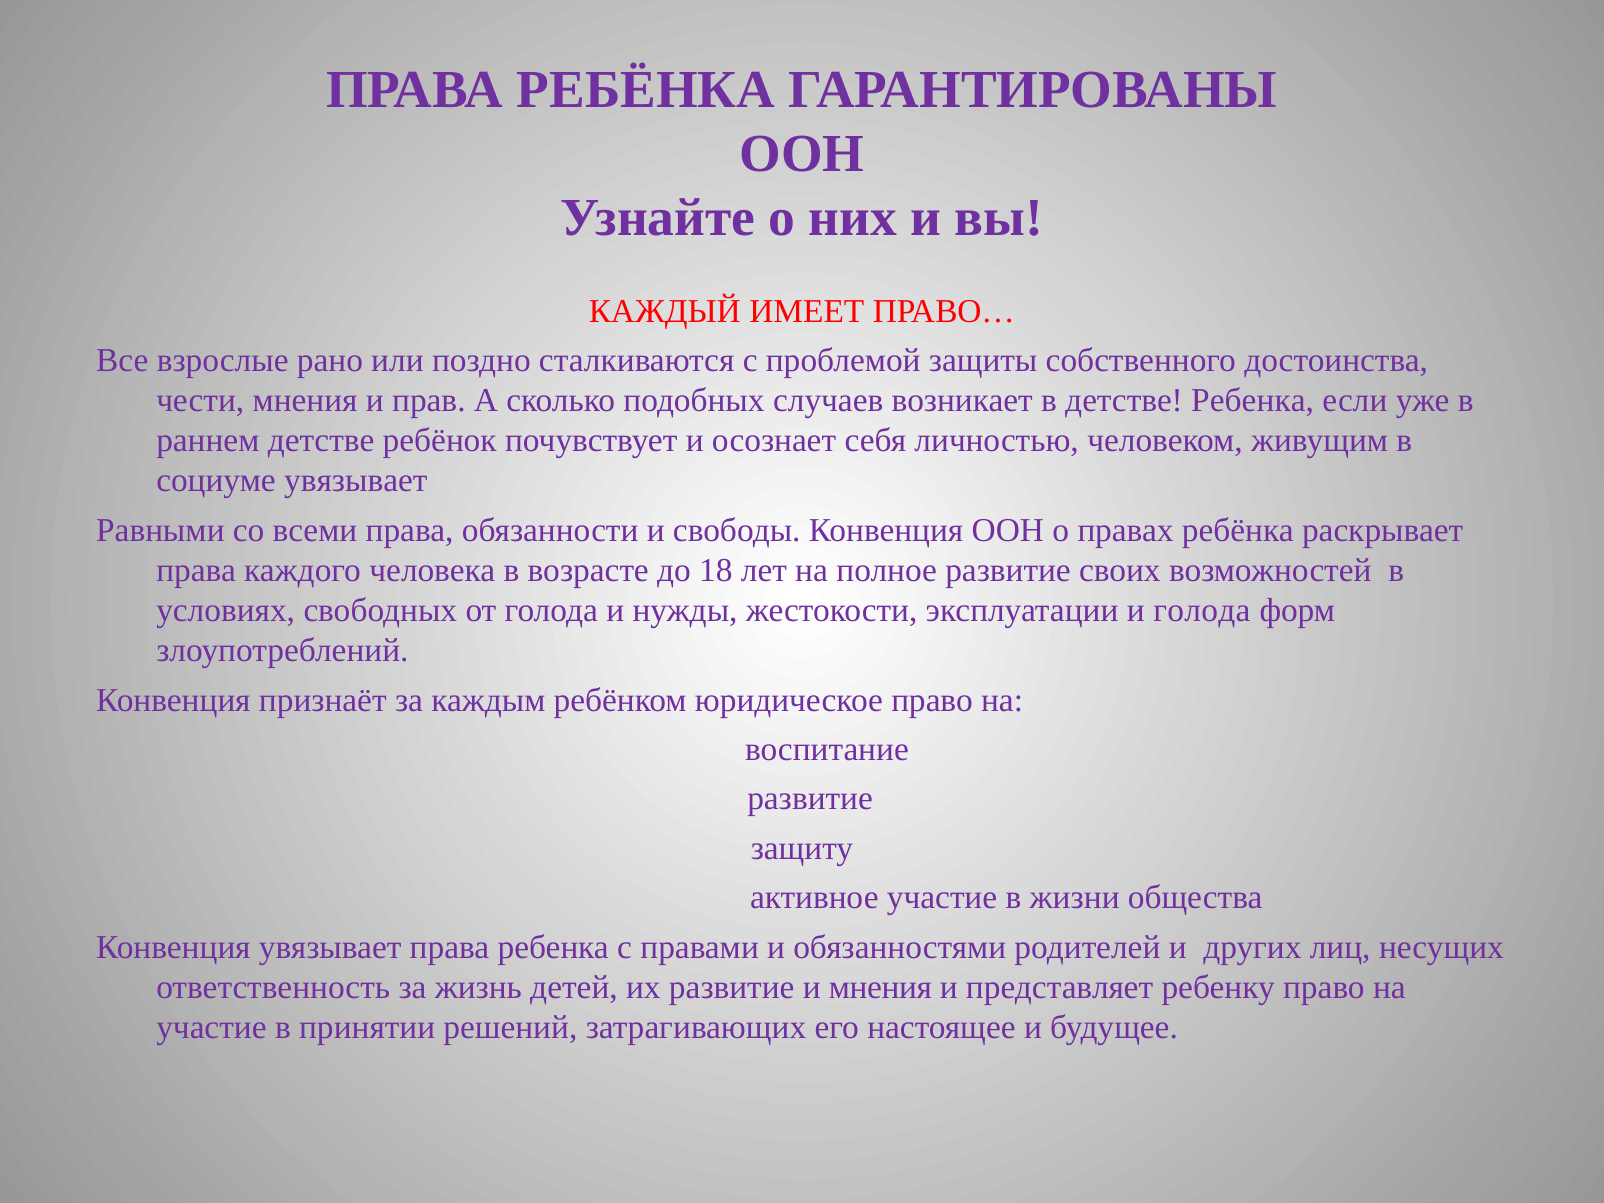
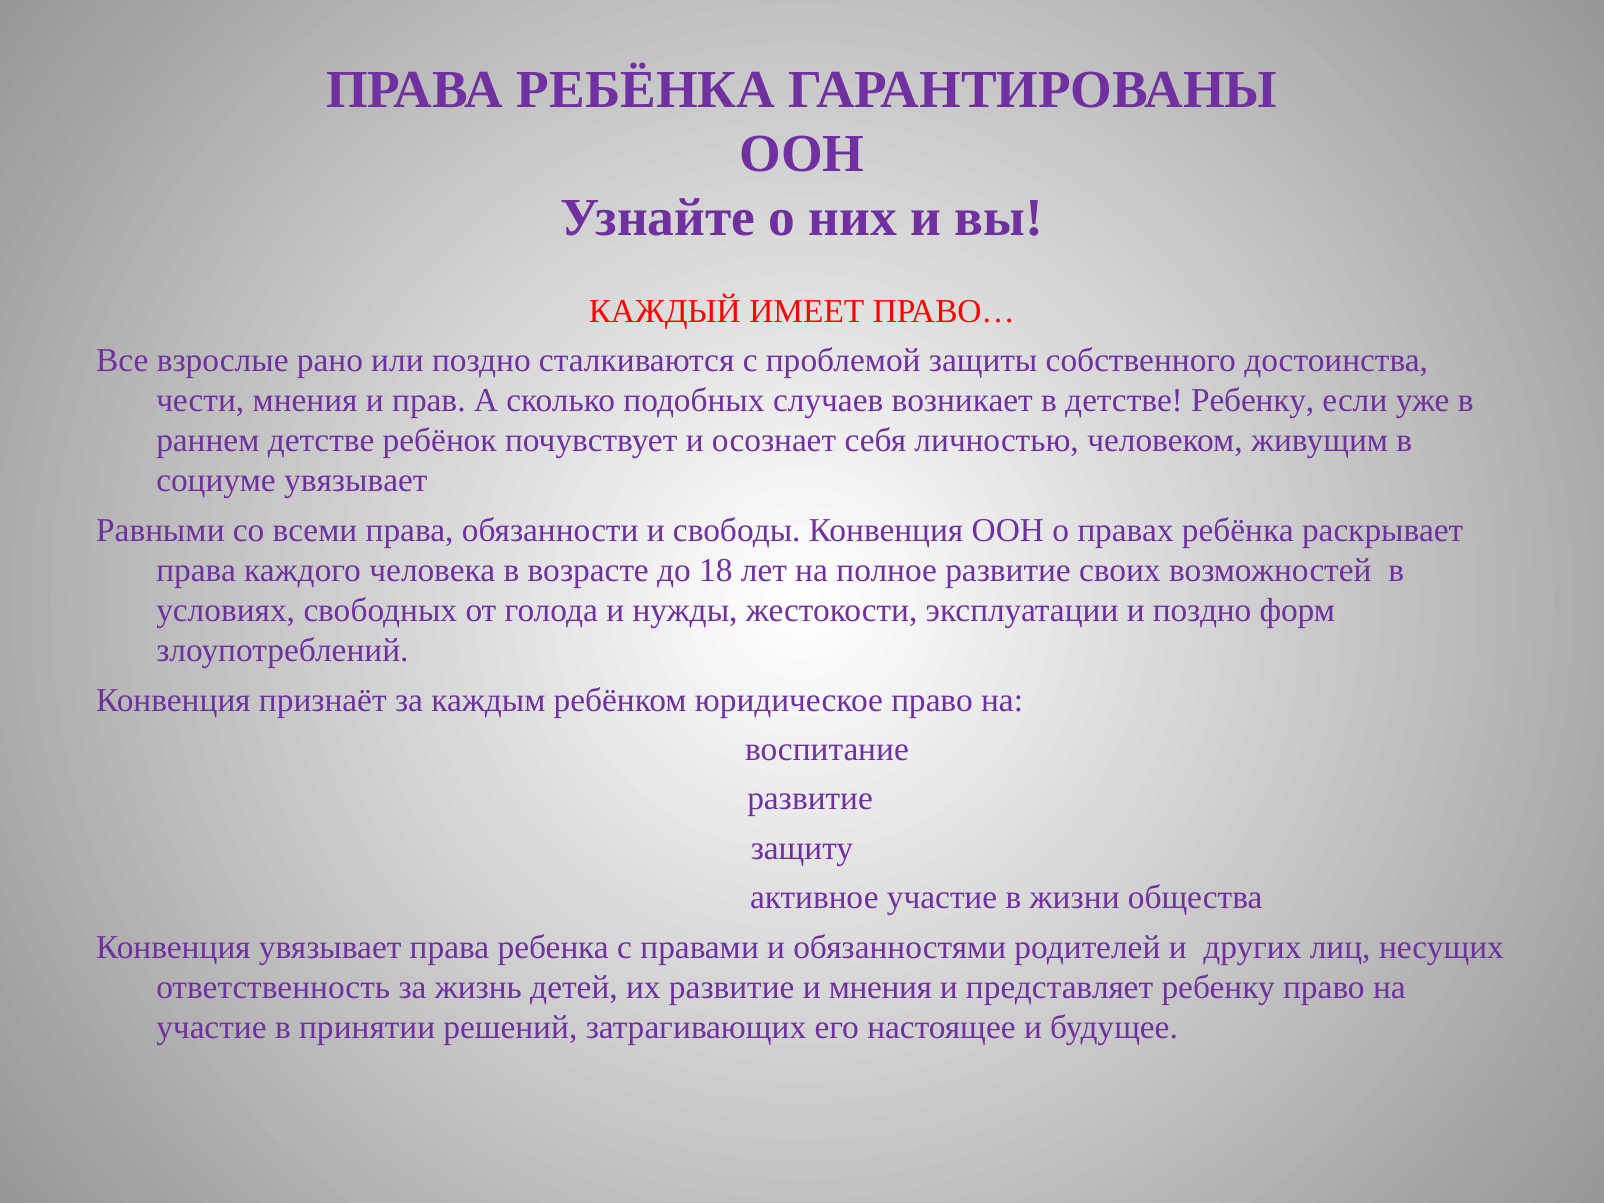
детстве Ребенка: Ребенка -> Ребенку
и голода: голода -> поздно
